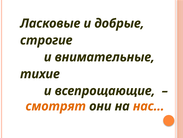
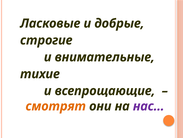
нас… colour: orange -> purple
